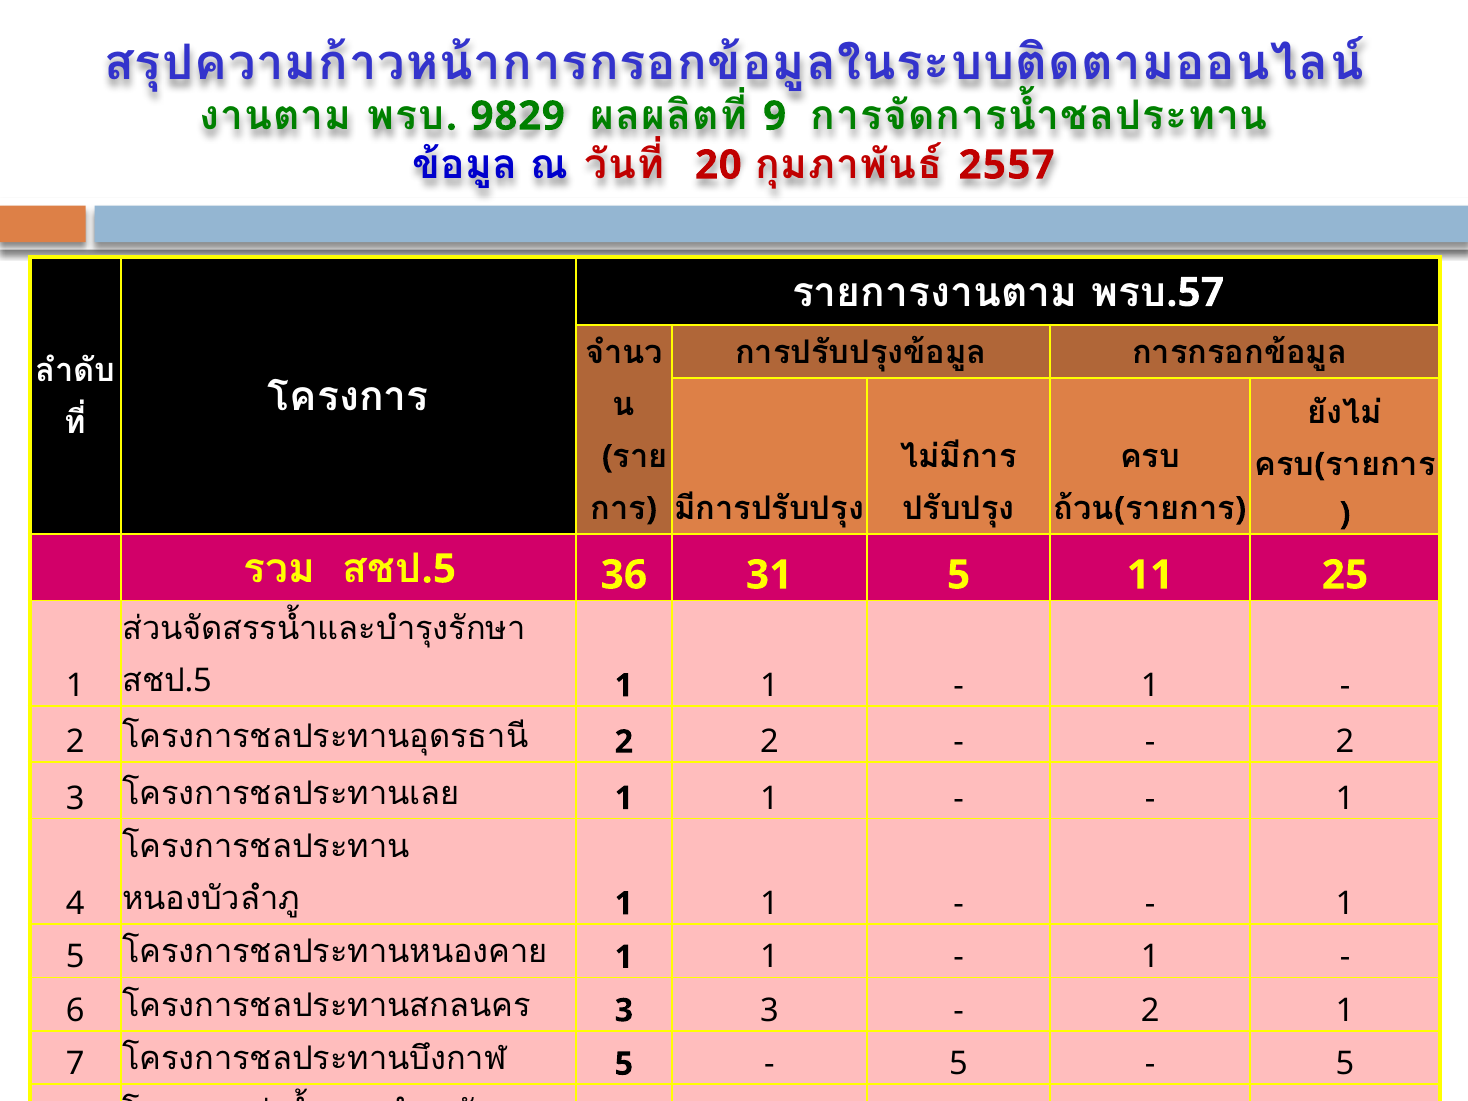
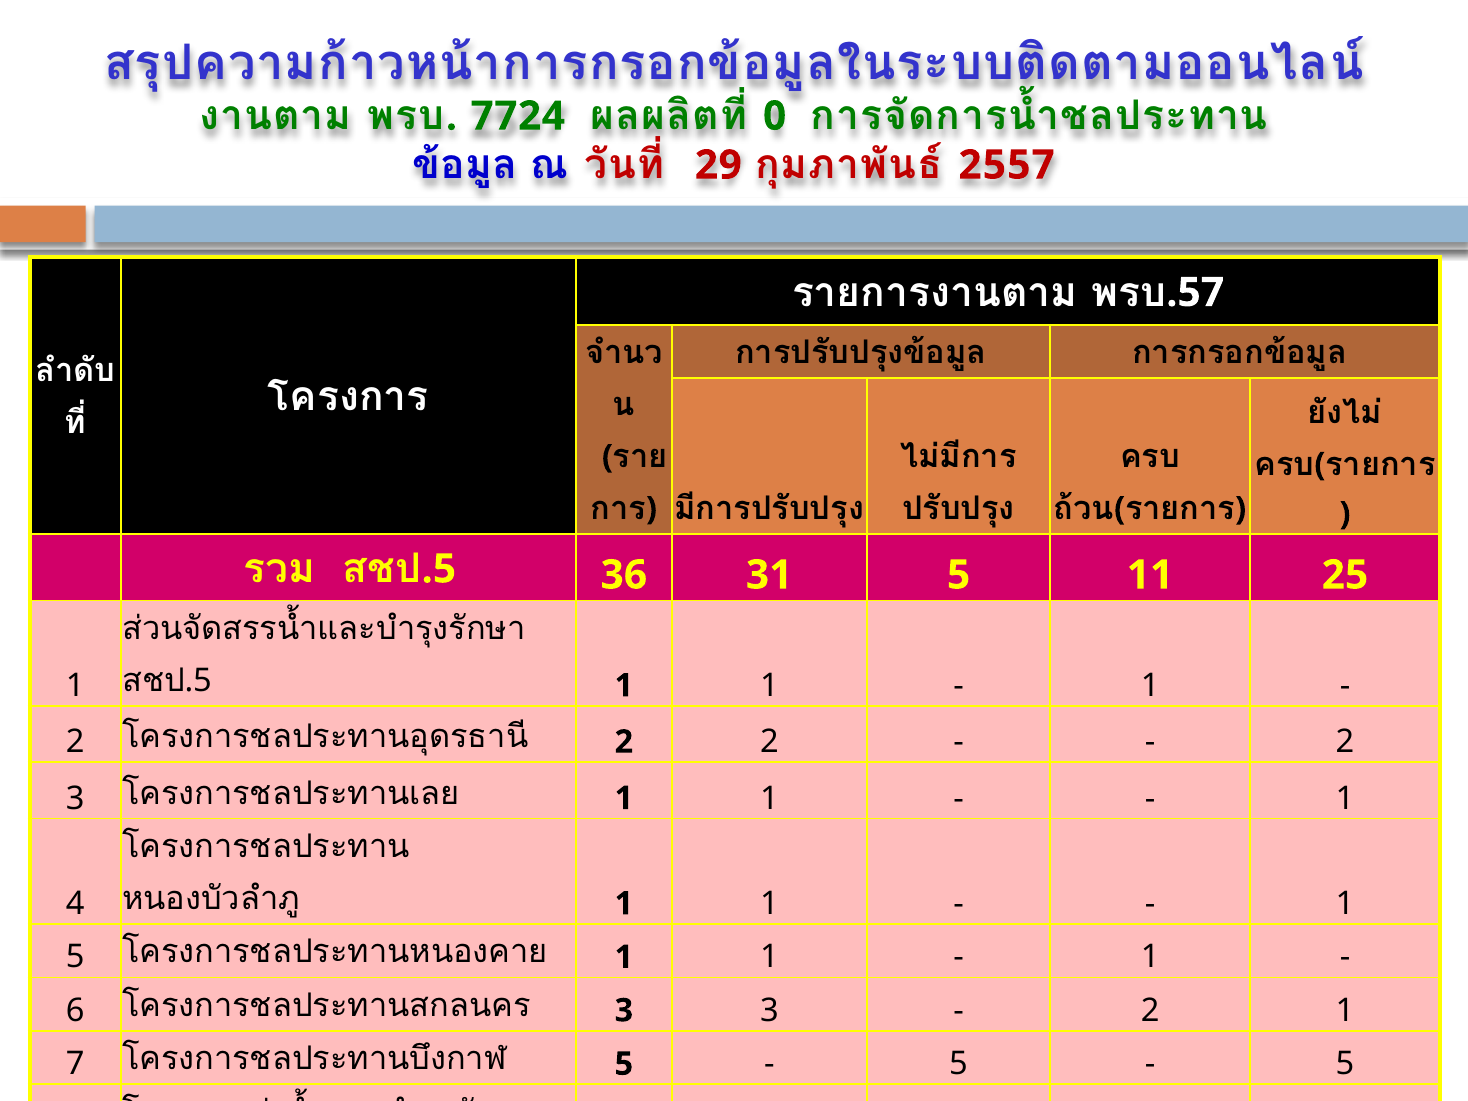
9829: 9829 -> 7724
9 at (775, 116): 9 -> 0
20: 20 -> 29
